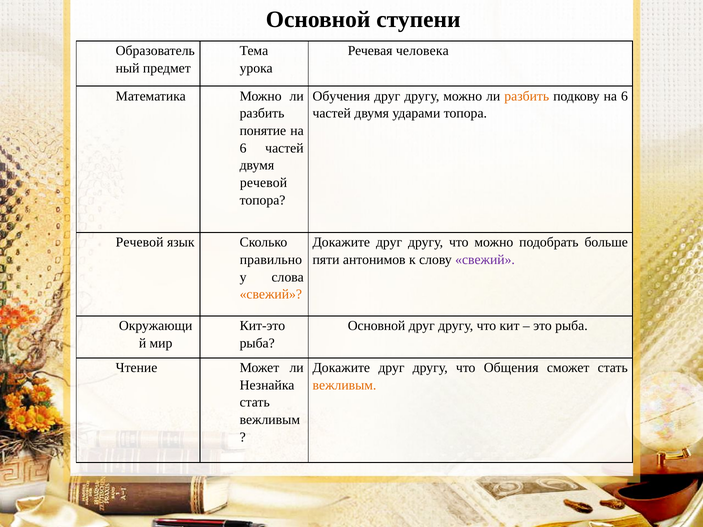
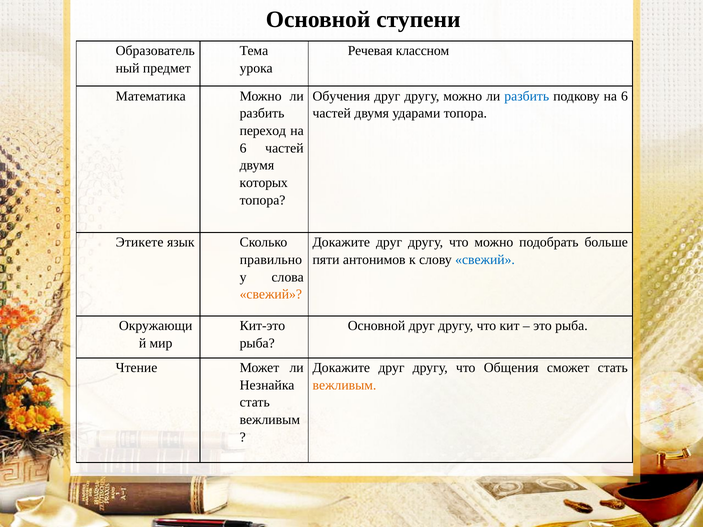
человека: человека -> классном
разбить at (527, 96) colour: orange -> blue
понятие: понятие -> переход
речевой at (264, 183): речевой -> которых
Речевой at (140, 242): Речевой -> Этикете
свежий at (485, 260) colour: purple -> blue
